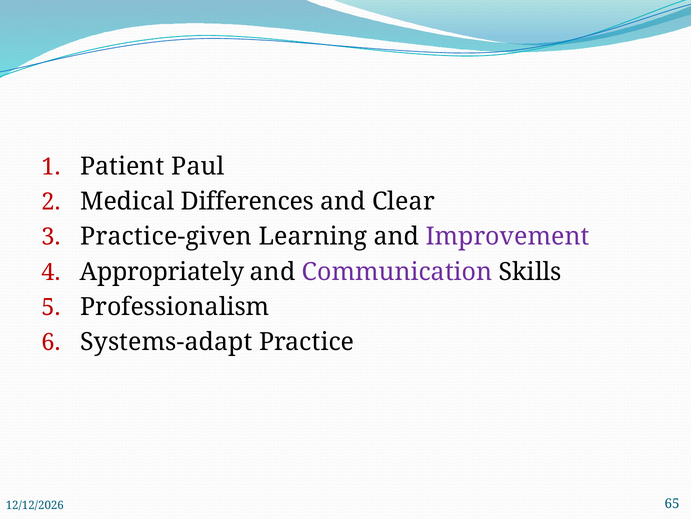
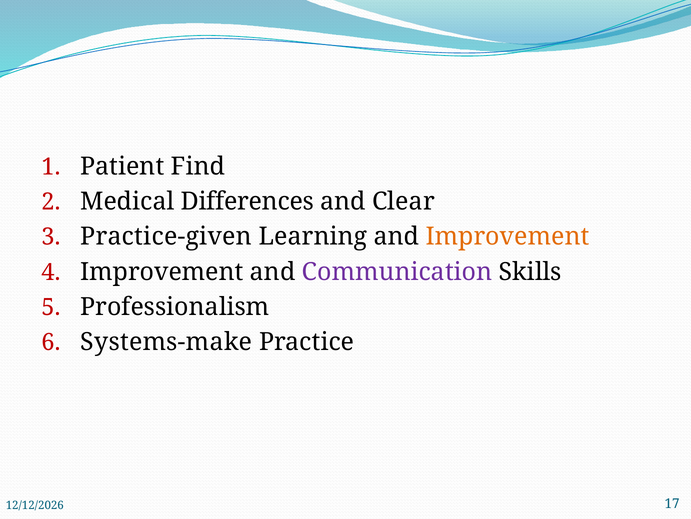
Paul: Paul -> Find
Improvement at (508, 236) colour: purple -> orange
Appropriately at (162, 271): Appropriately -> Improvement
Systems-adapt: Systems-adapt -> Systems-make
65: 65 -> 17
